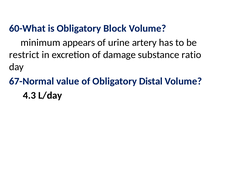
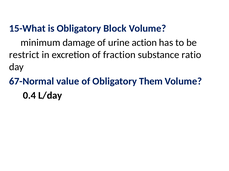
60-What: 60-What -> 15-What
appears: appears -> damage
artery: artery -> action
damage: damage -> fraction
Distal: Distal -> Them
4.3: 4.3 -> 0.4
